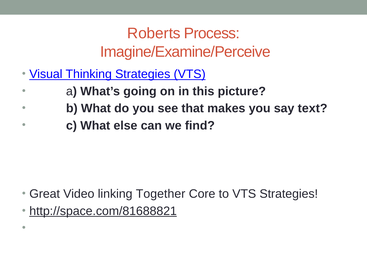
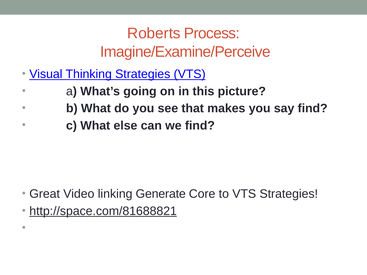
say text: text -> find
Together: Together -> Generate
